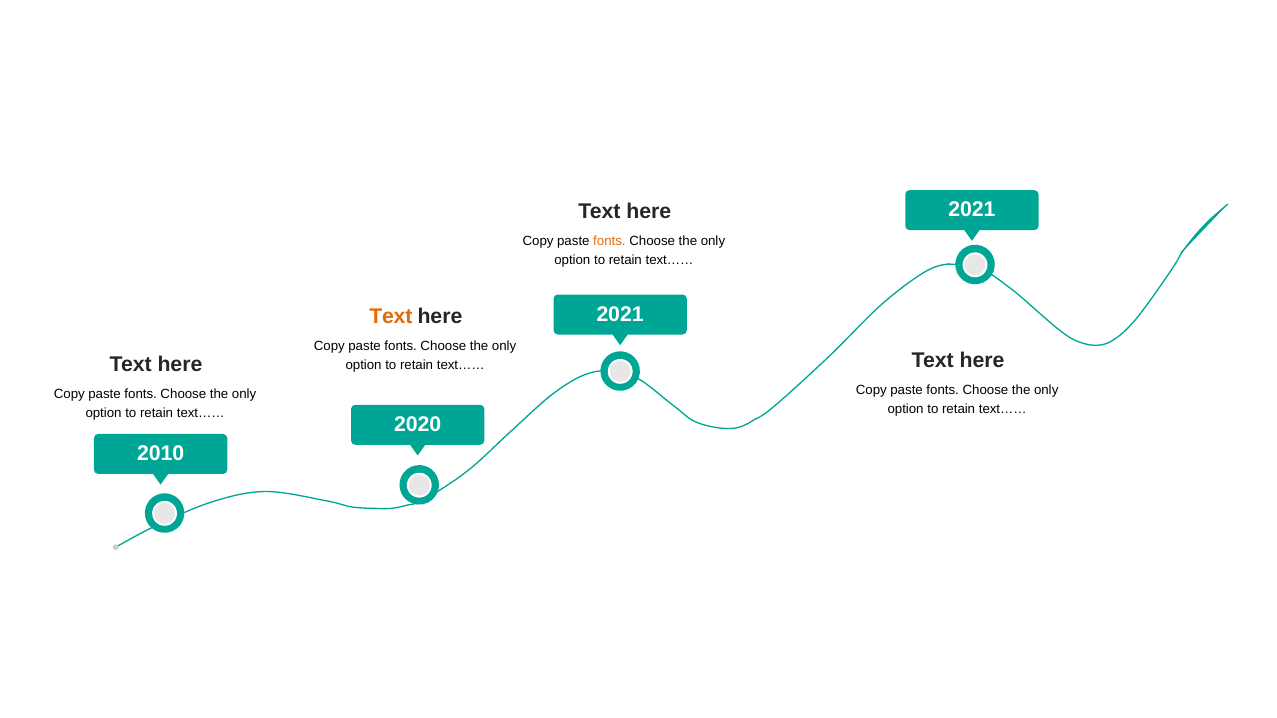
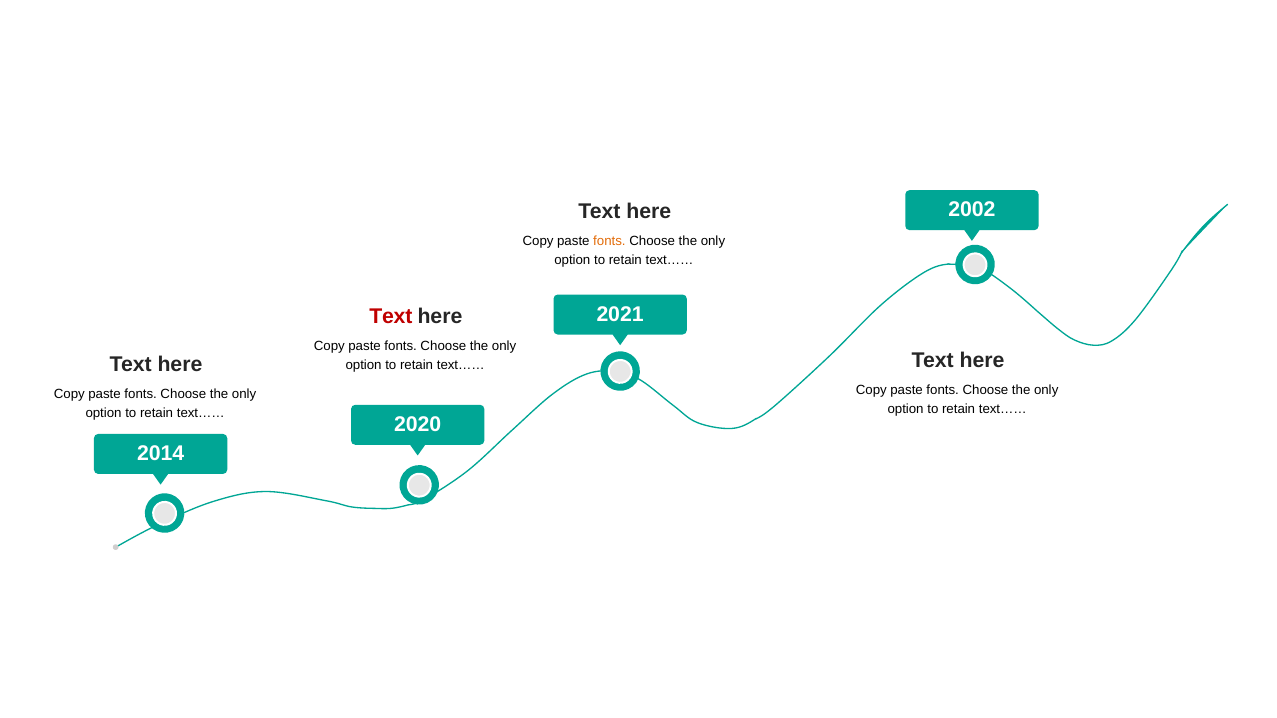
2021 at (972, 210): 2021 -> 2002
Text at (391, 317) colour: orange -> red
2010: 2010 -> 2014
